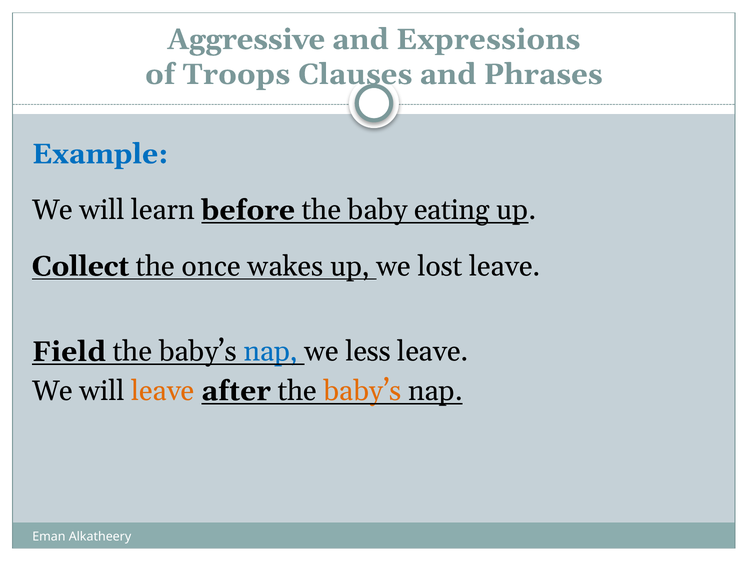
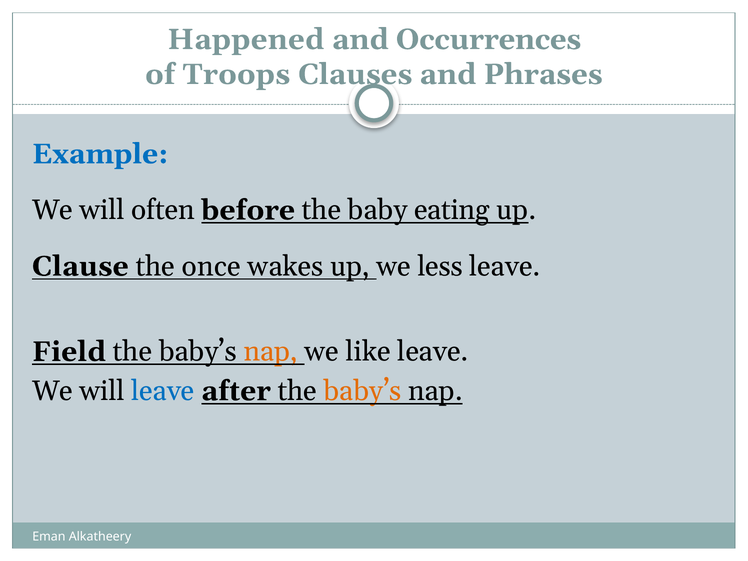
Aggressive: Aggressive -> Happened
Expressions: Expressions -> Occurrences
learn: learn -> often
Collect: Collect -> Clause
lost: lost -> less
nap at (271, 352) colour: blue -> orange
less: less -> like
leave at (163, 391) colour: orange -> blue
